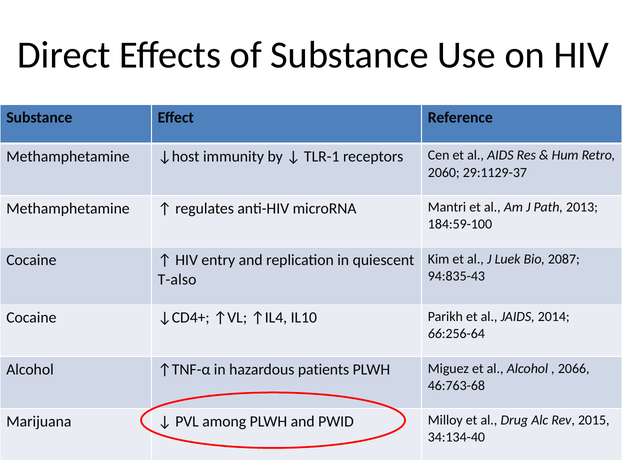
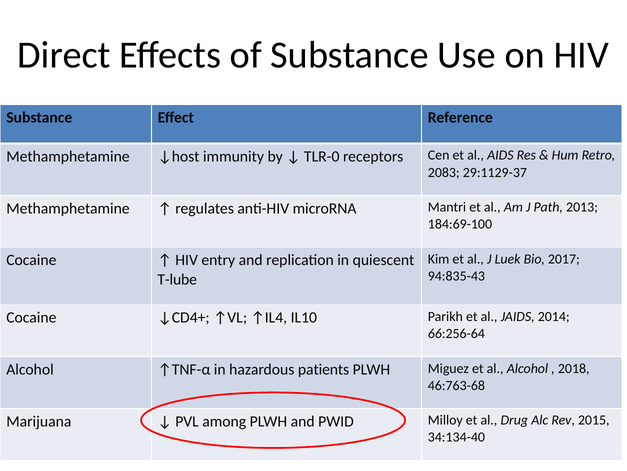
TLR-1: TLR-1 -> TLR-0
2060: 2060 -> 2083
184:59-100: 184:59-100 -> 184:69-100
2087: 2087 -> 2017
T-also: T-also -> T-lube
2066: 2066 -> 2018
